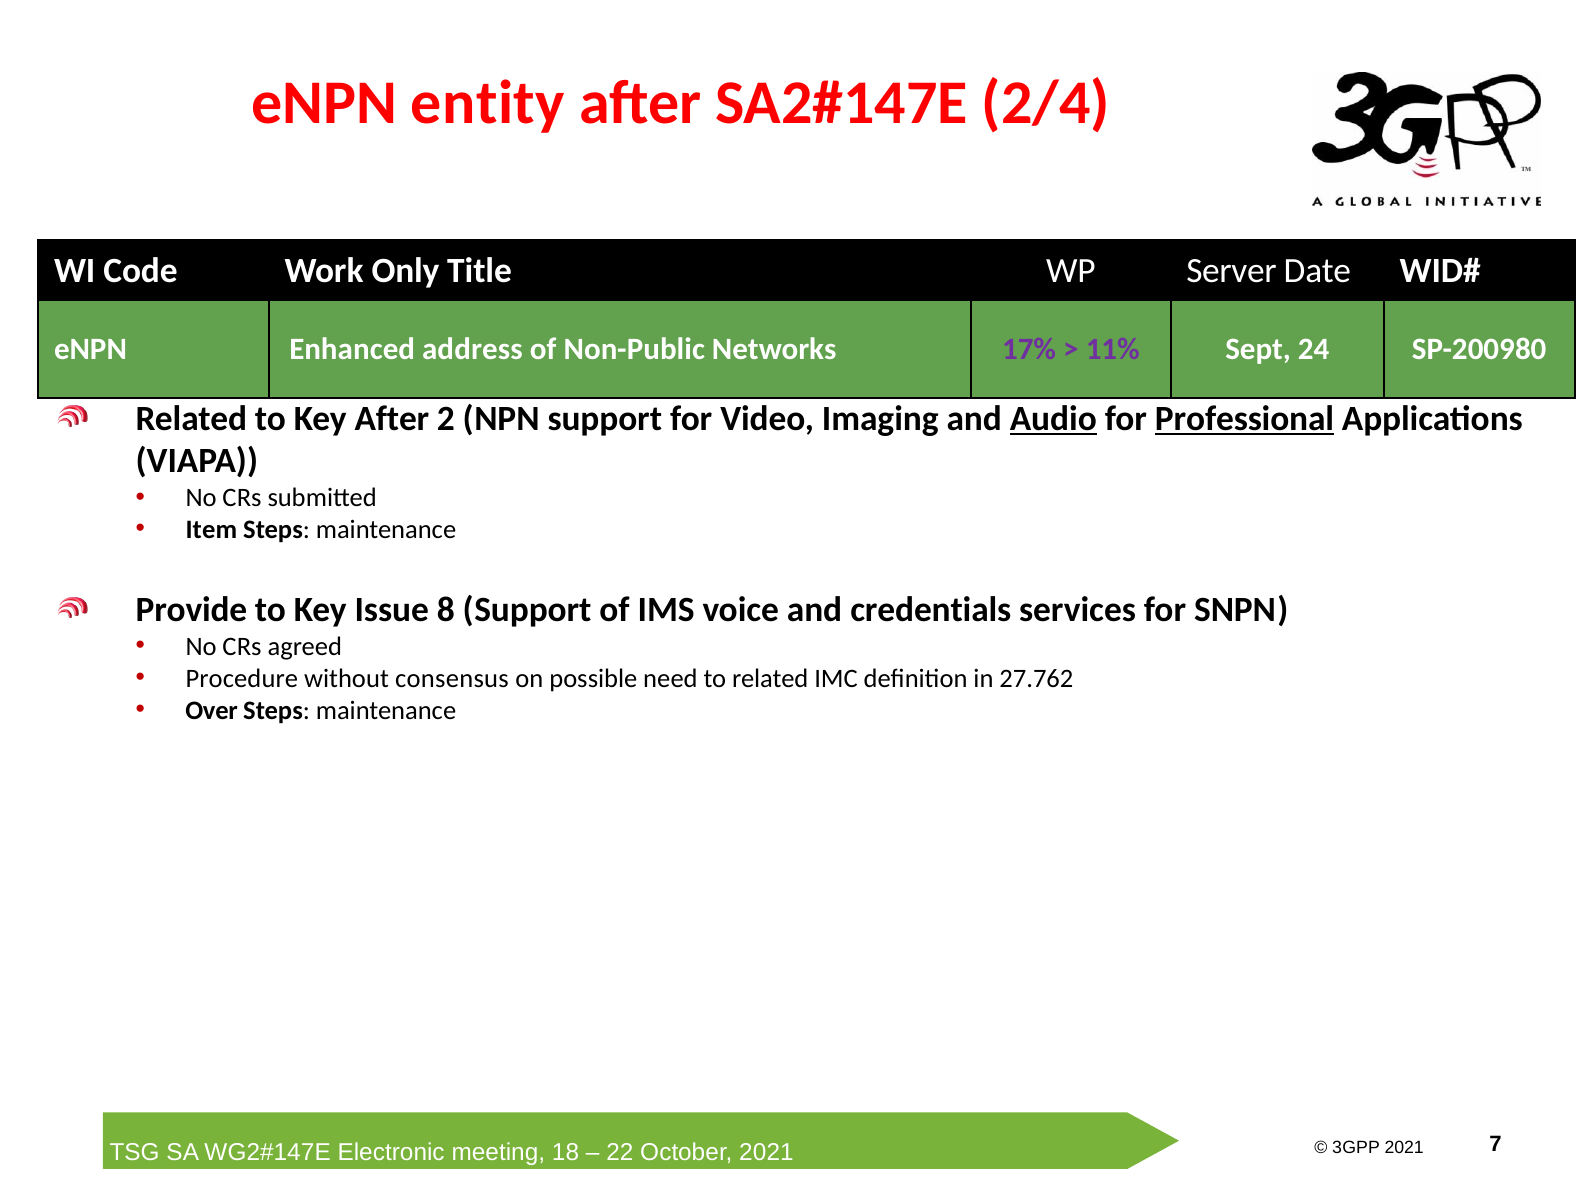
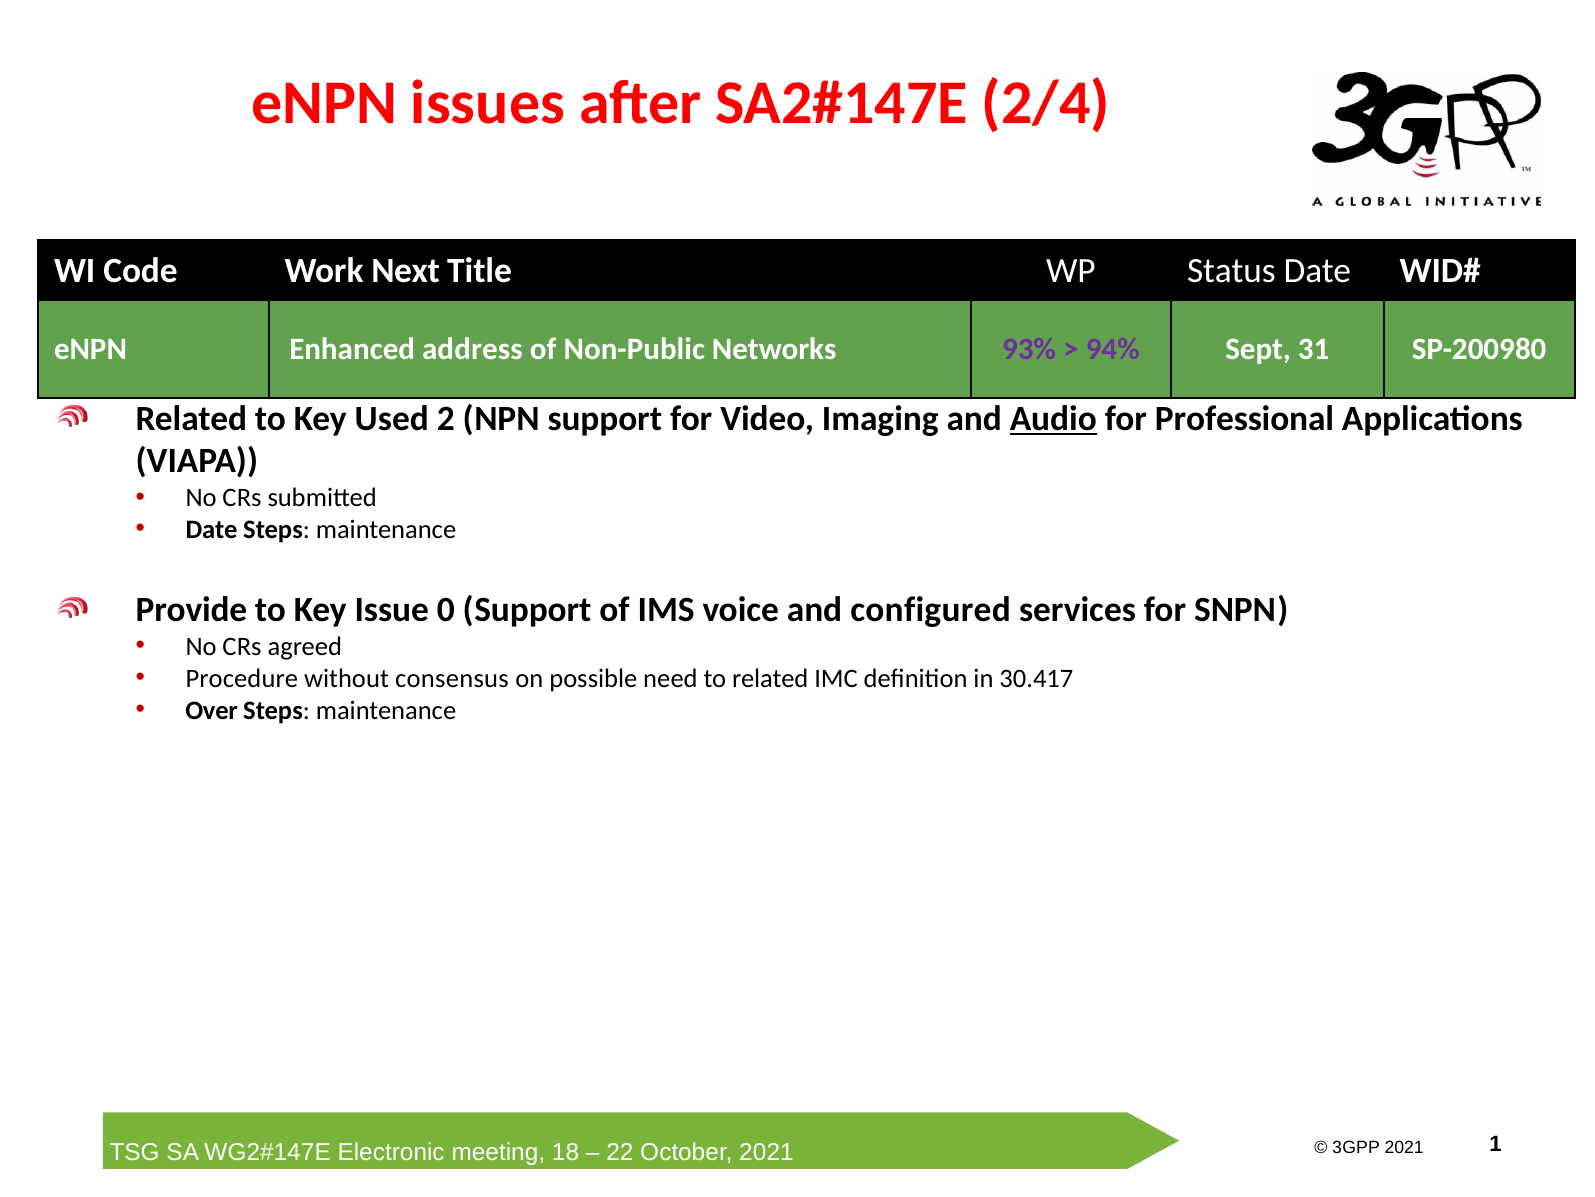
entity: entity -> issues
Only: Only -> Next
Server: Server -> Status
17%: 17% -> 93%
11%: 11% -> 94%
24: 24 -> 31
Key After: After -> Used
Professional underline: present -> none
Item at (211, 529): Item -> Date
8: 8 -> 0
credentials: credentials -> configured
27.762: 27.762 -> 30.417
7: 7 -> 1
